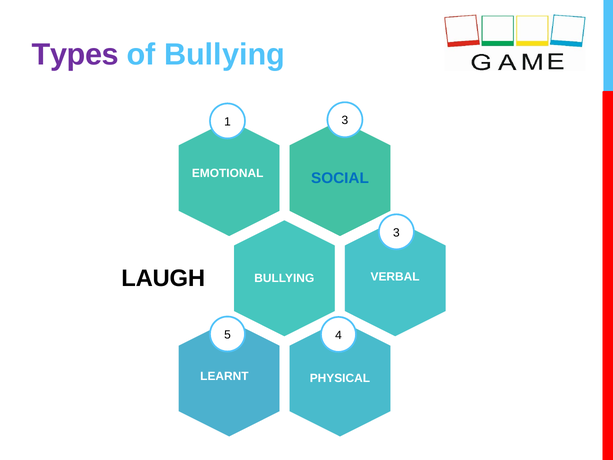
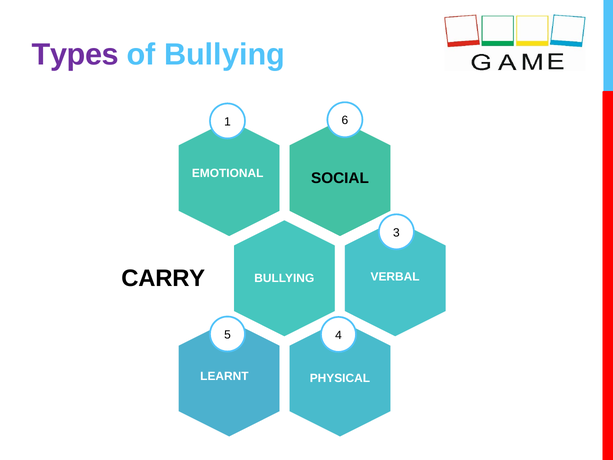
1 3: 3 -> 6
SOCIAL colour: blue -> black
LAUGH: LAUGH -> CARRY
